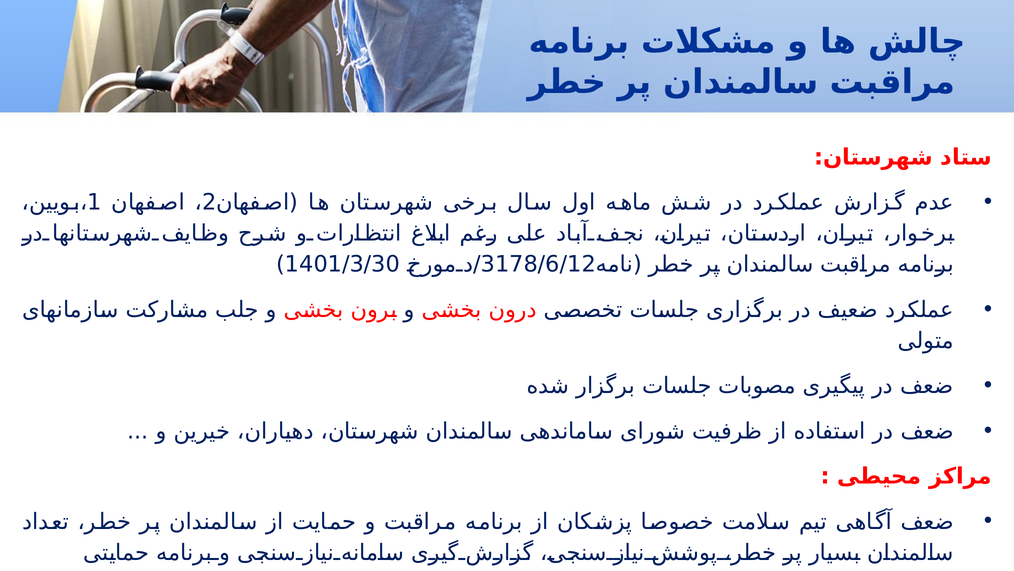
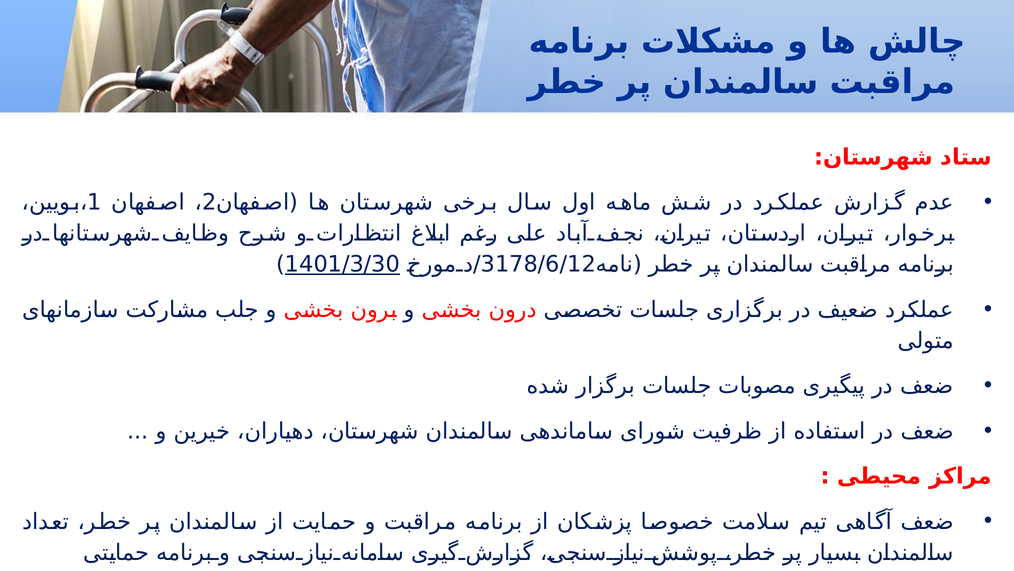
1401/3/30 underline: none -> present
